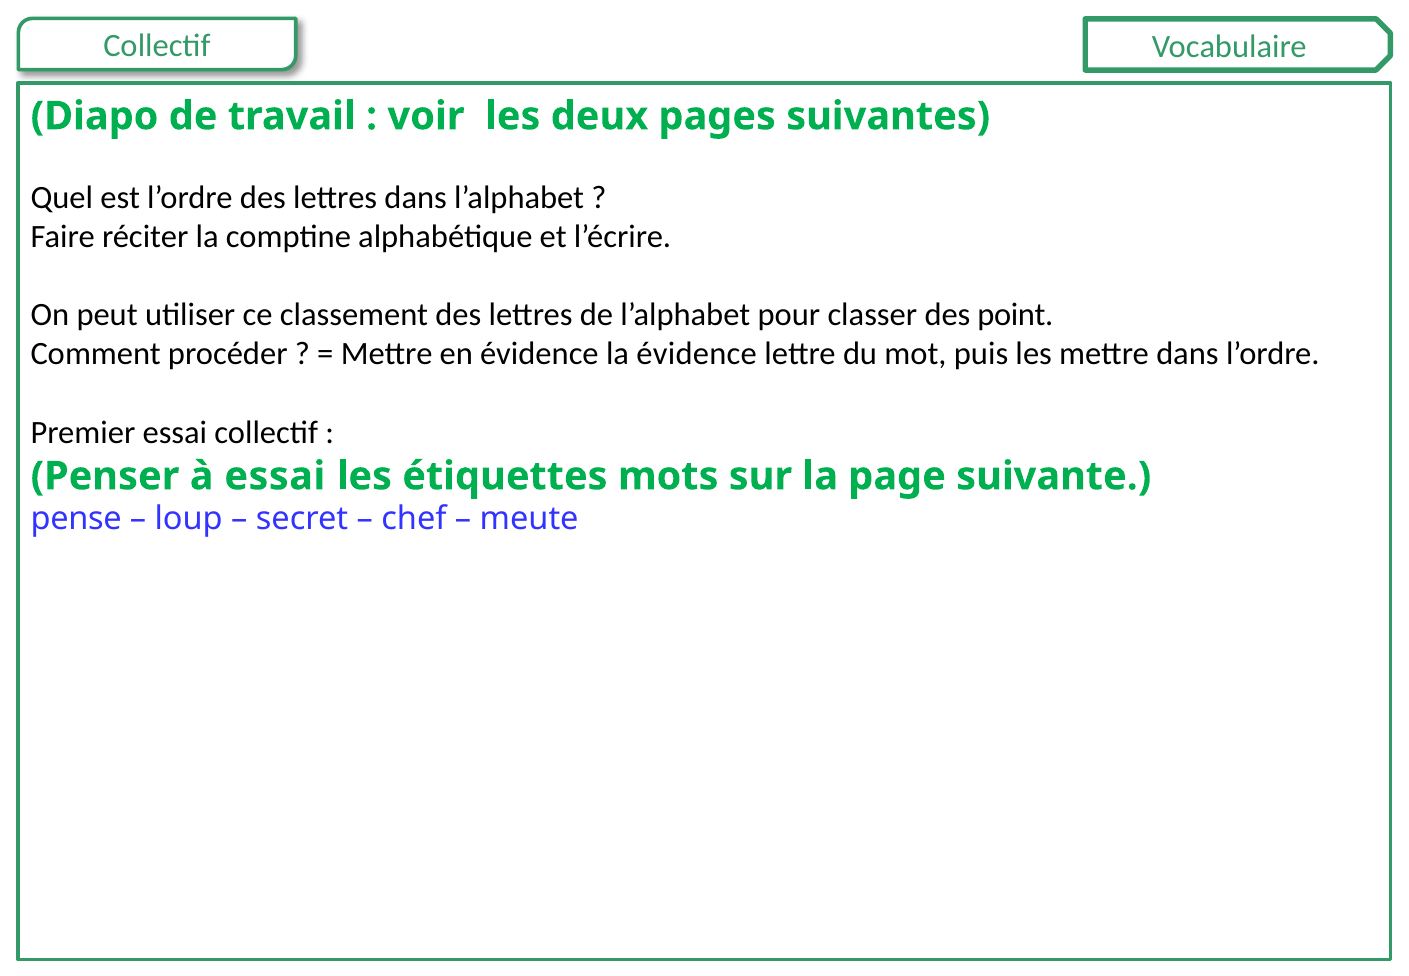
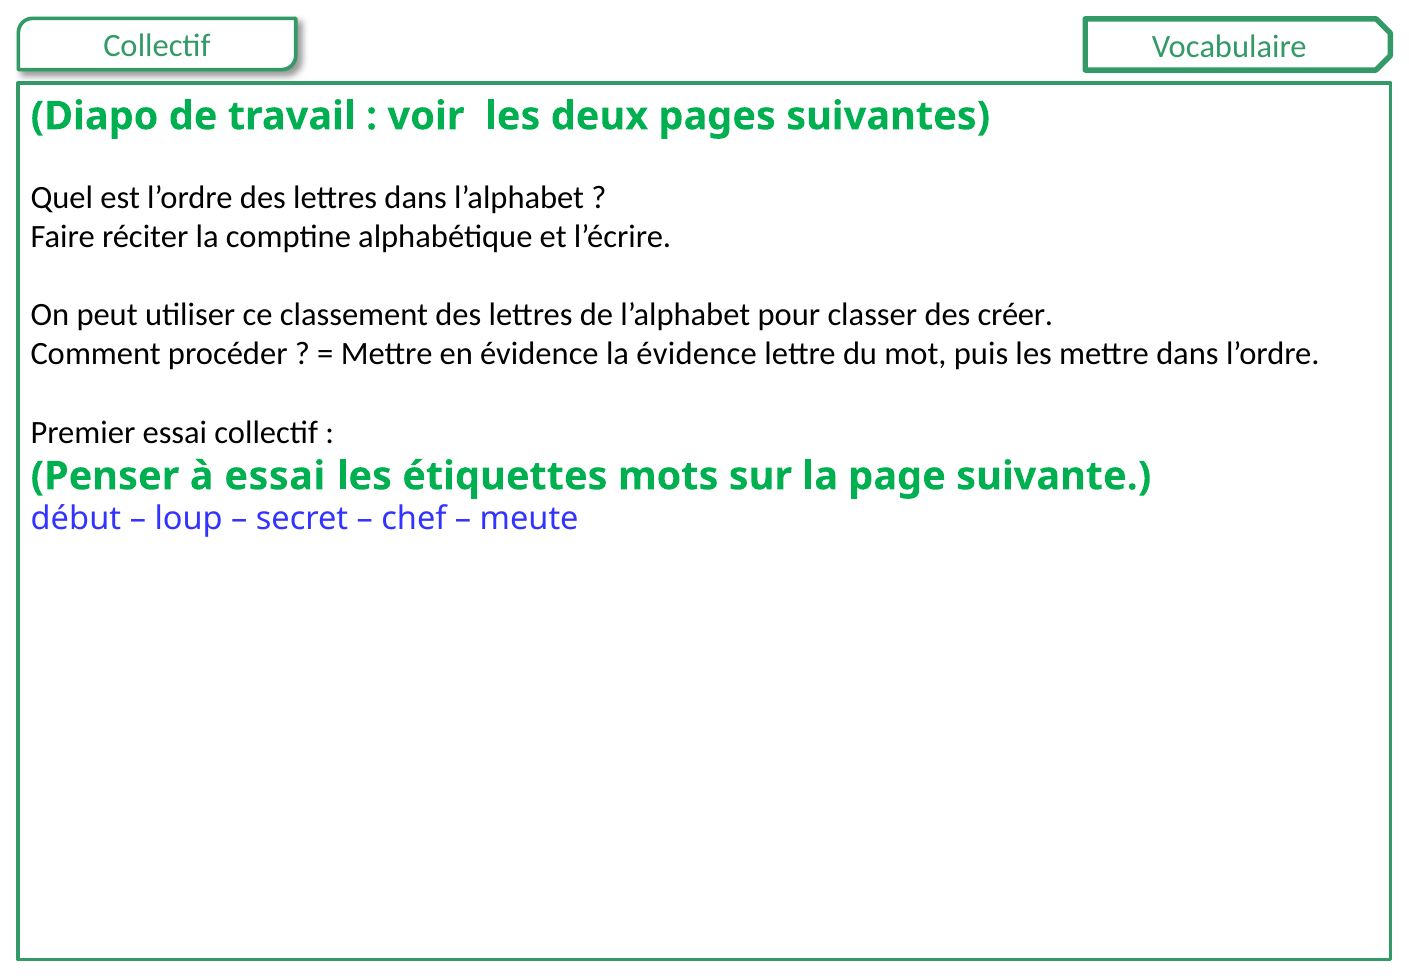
point: point -> créer
pense: pense -> début
